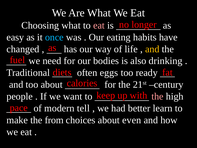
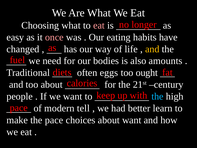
once colour: light blue -> pink
drinking: drinking -> amounts
ready: ready -> ought
the at (157, 96) colour: pink -> light blue
the from: from -> pace
about even: even -> want
